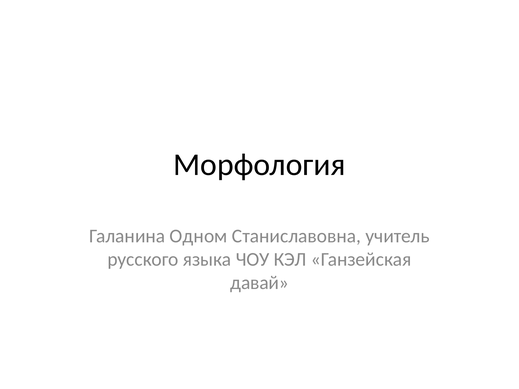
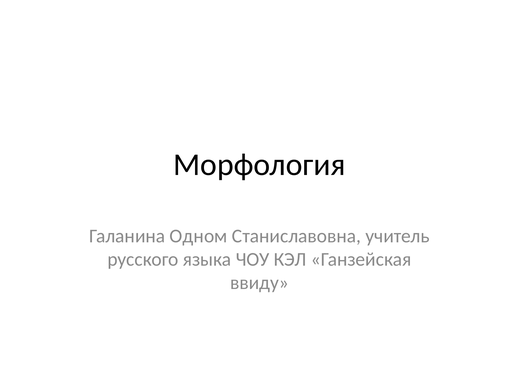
давай: давай -> ввиду
